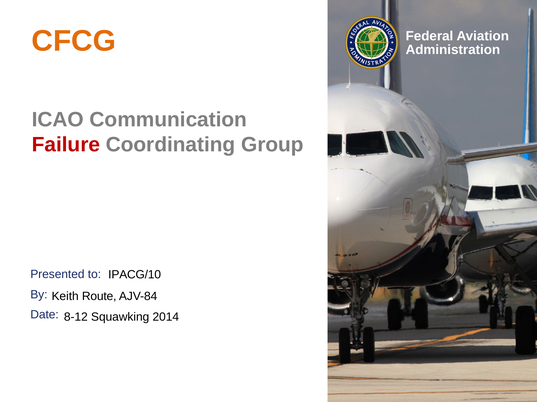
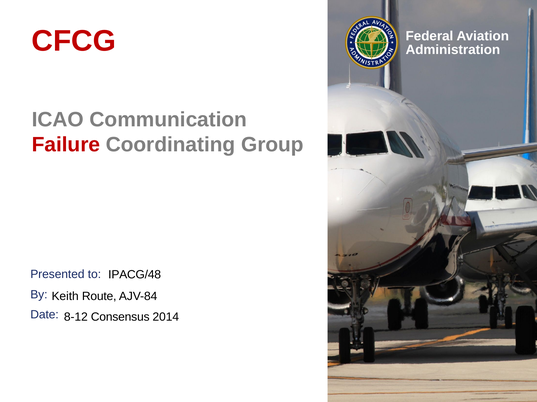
CFCG colour: orange -> red
IPACG/10: IPACG/10 -> IPACG/48
Squawking: Squawking -> Consensus
